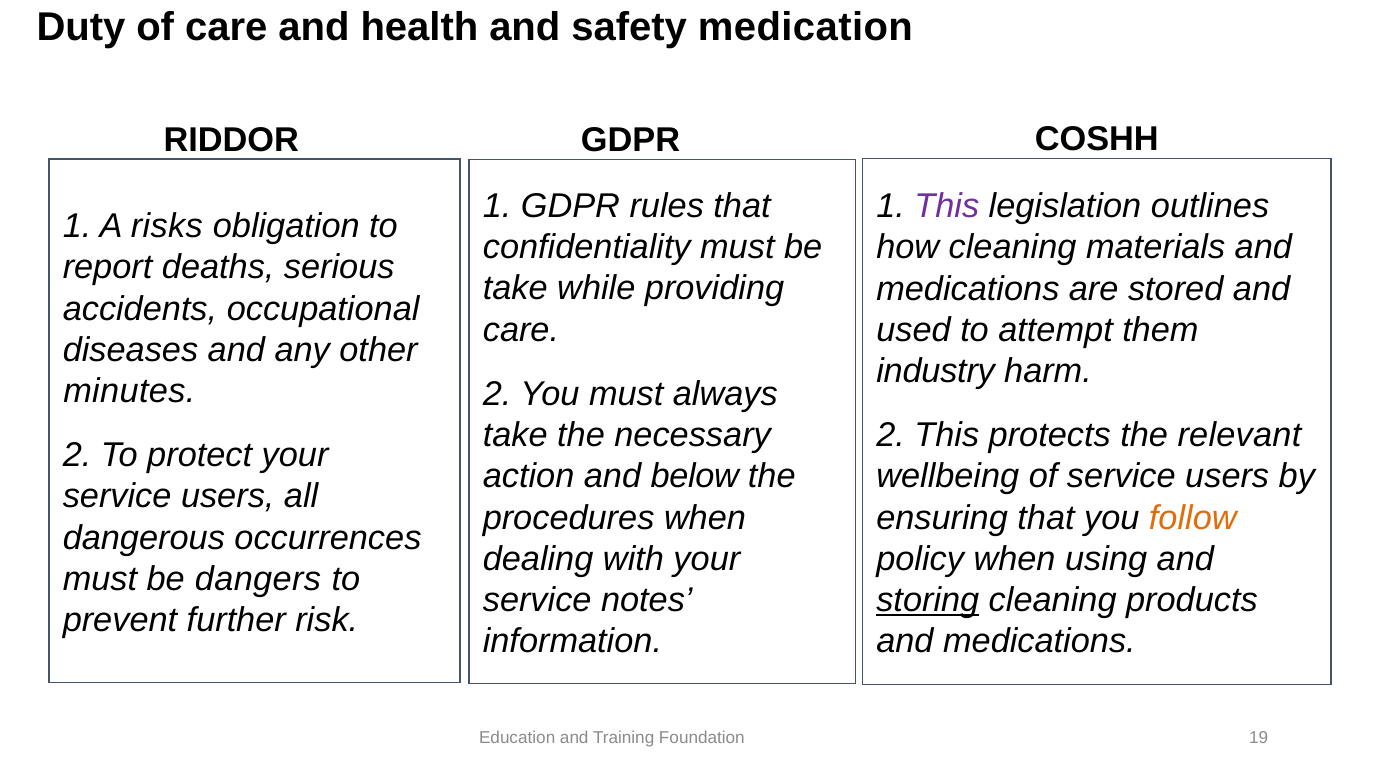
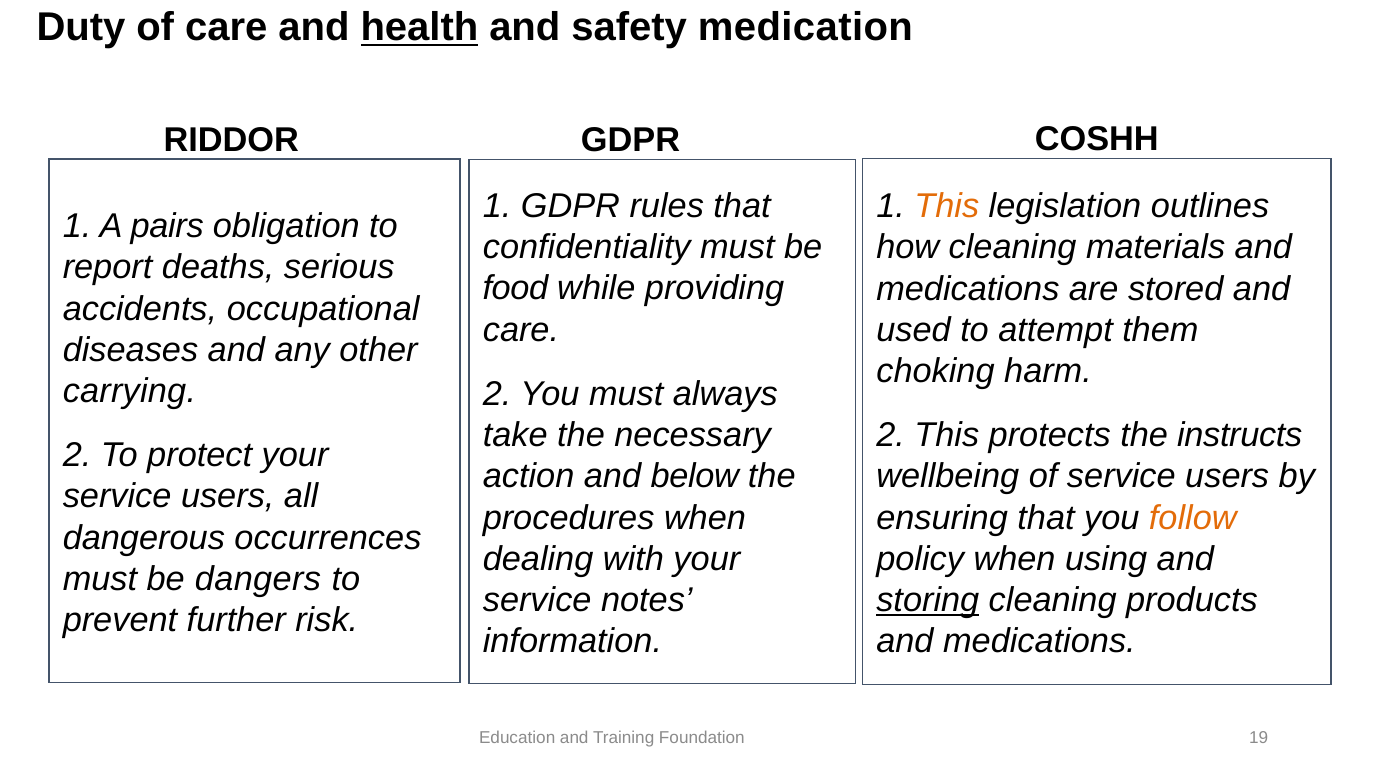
health underline: none -> present
This at (947, 206) colour: purple -> orange
risks: risks -> pairs
take at (515, 288): take -> food
industry: industry -> choking
minutes: minutes -> carrying
relevant: relevant -> instructs
